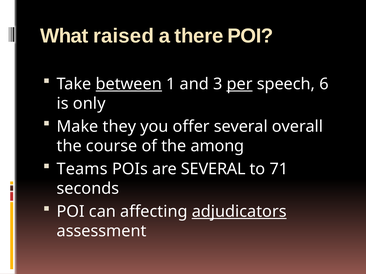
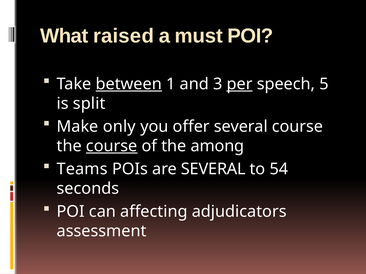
there: there -> must
6: 6 -> 5
only: only -> split
they: they -> only
several overall: overall -> course
course at (112, 146) underline: none -> present
71: 71 -> 54
adjudicators underline: present -> none
